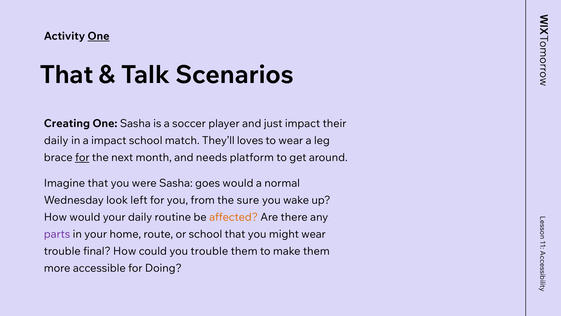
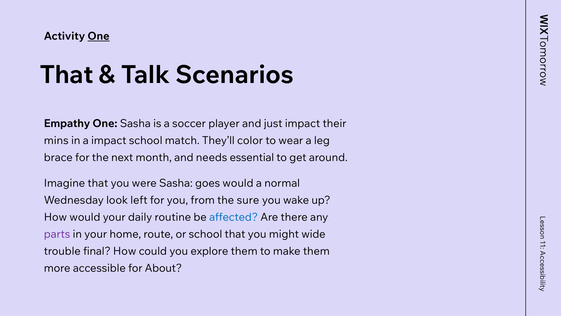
Creating: Creating -> Empathy
daily at (56, 140): daily -> mins
loves: loves -> color
for at (82, 157) underline: present -> none
platform: platform -> essential
affected colour: orange -> blue
might wear: wear -> wide
you trouble: trouble -> explore
Doing: Doing -> About
